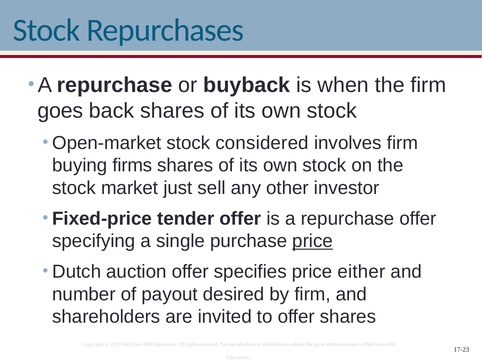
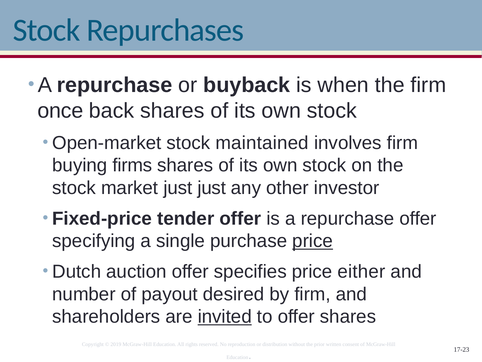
goes: goes -> once
considered: considered -> maintained
just sell: sell -> just
invited underline: none -> present
